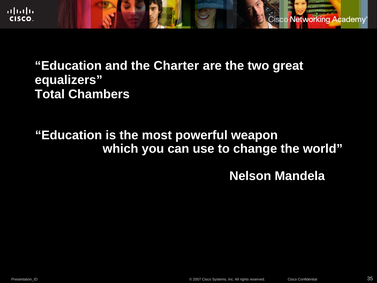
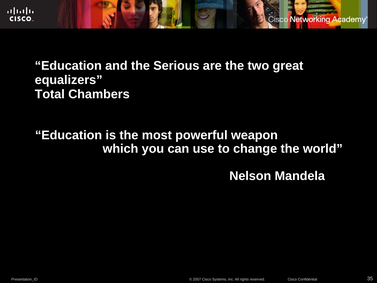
Charter: Charter -> Serious
